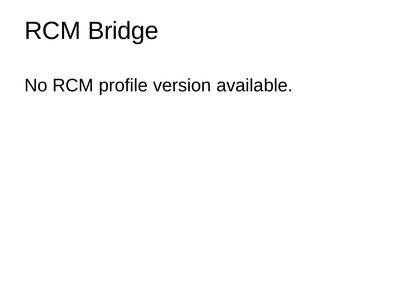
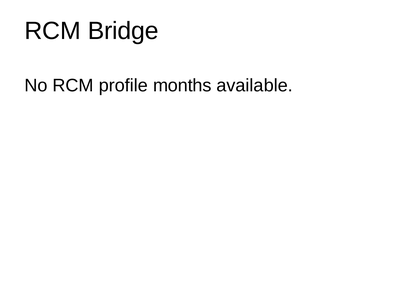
version: version -> months
